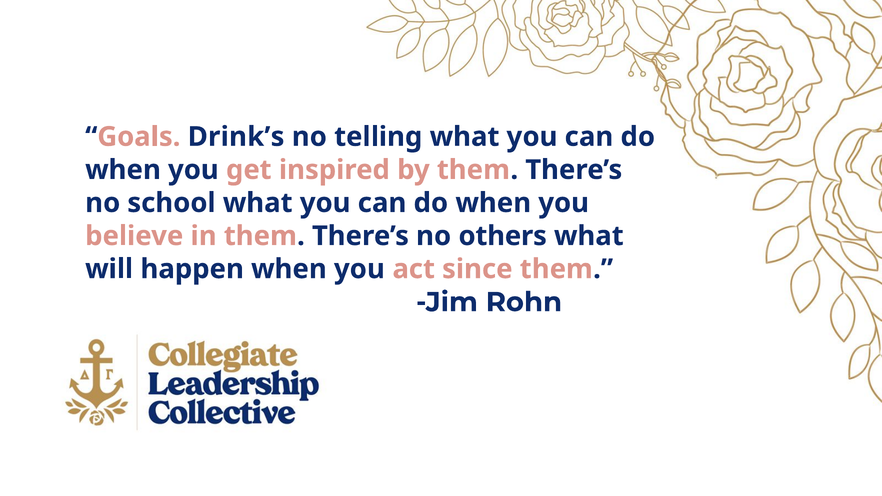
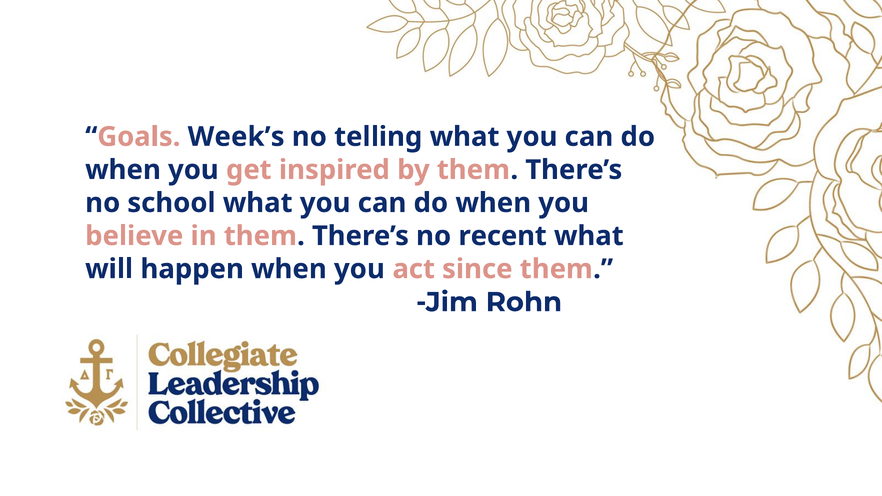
Drink’s: Drink’s -> Week’s
others: others -> recent
